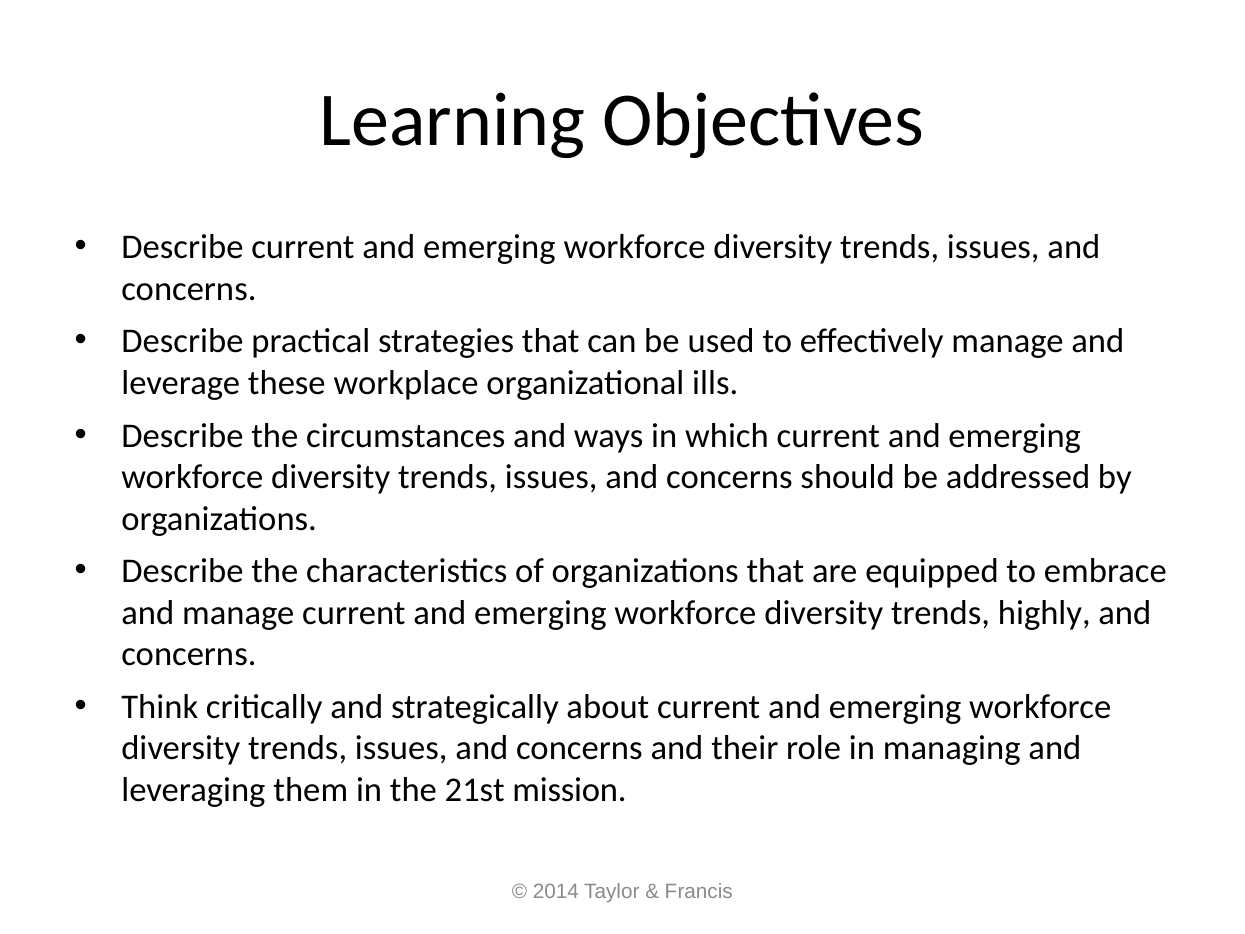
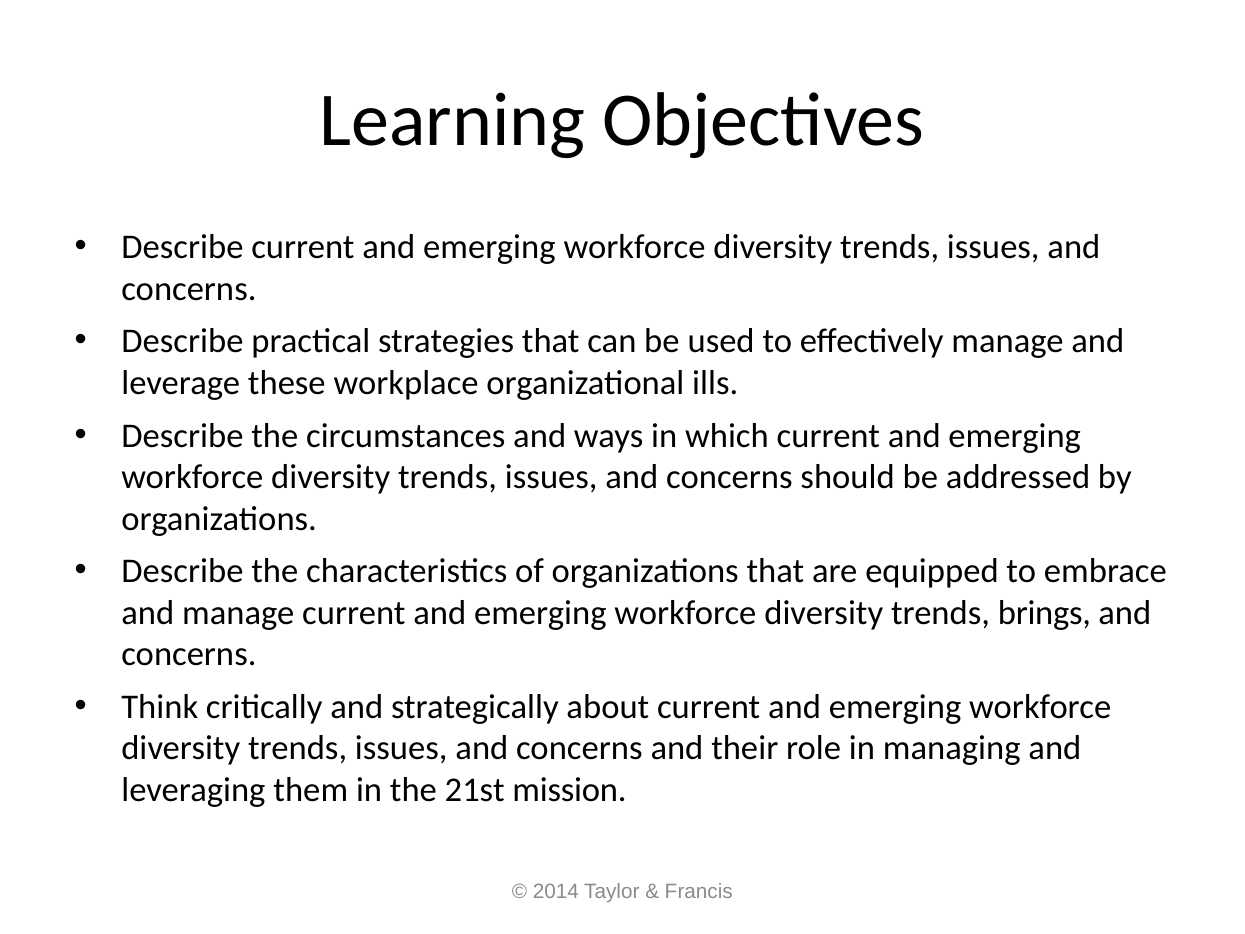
highly: highly -> brings
